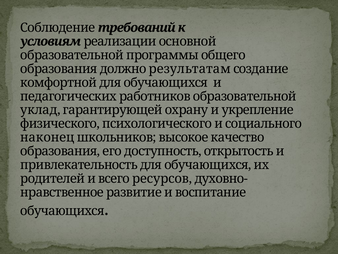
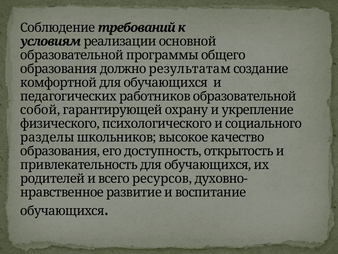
уклад: уклад -> собой
наконец: наконец -> разделы
